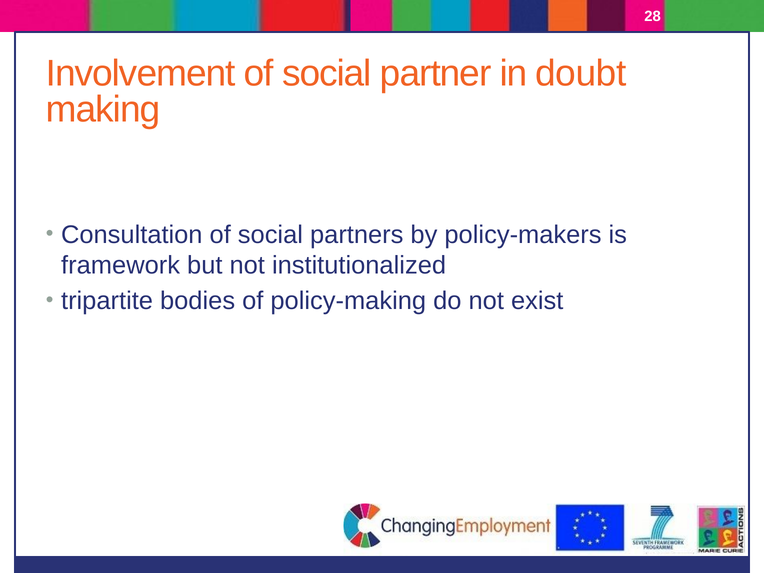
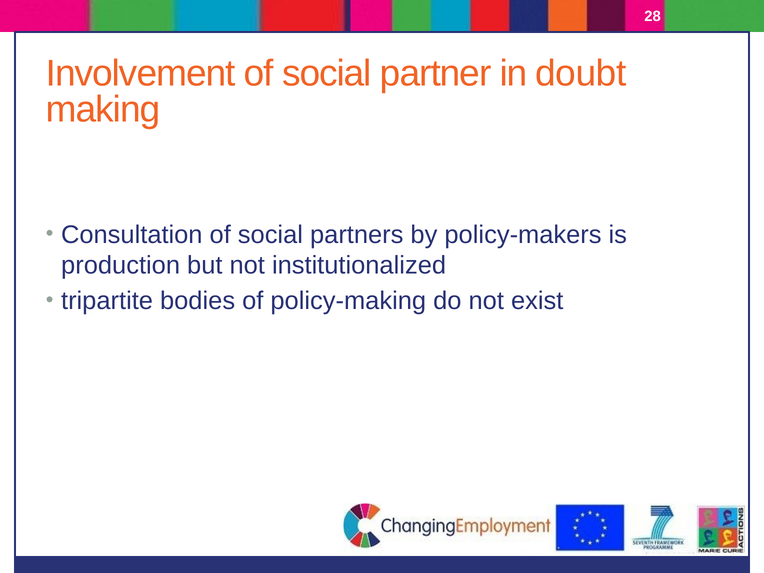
framework: framework -> production
